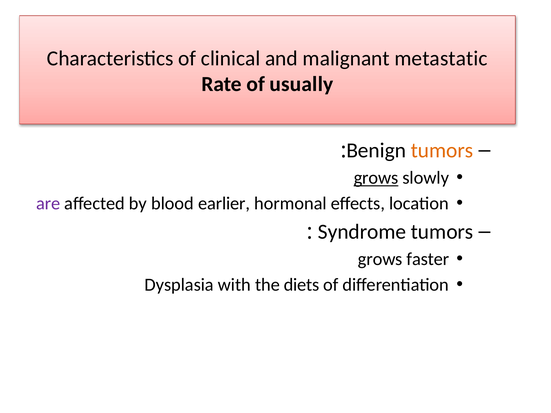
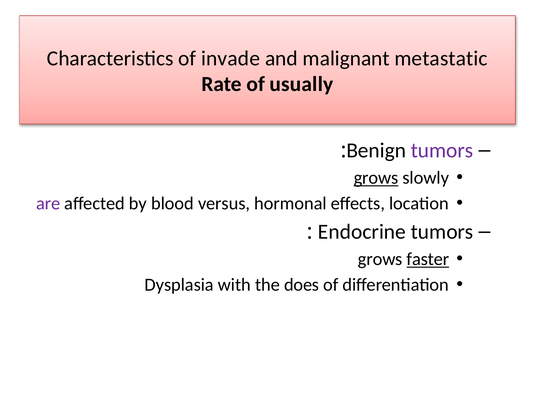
clinical: clinical -> invade
tumors at (442, 151) colour: orange -> purple
earlier: earlier -> versus
Syndrome: Syndrome -> Endocrine
faster underline: none -> present
diets: diets -> does
